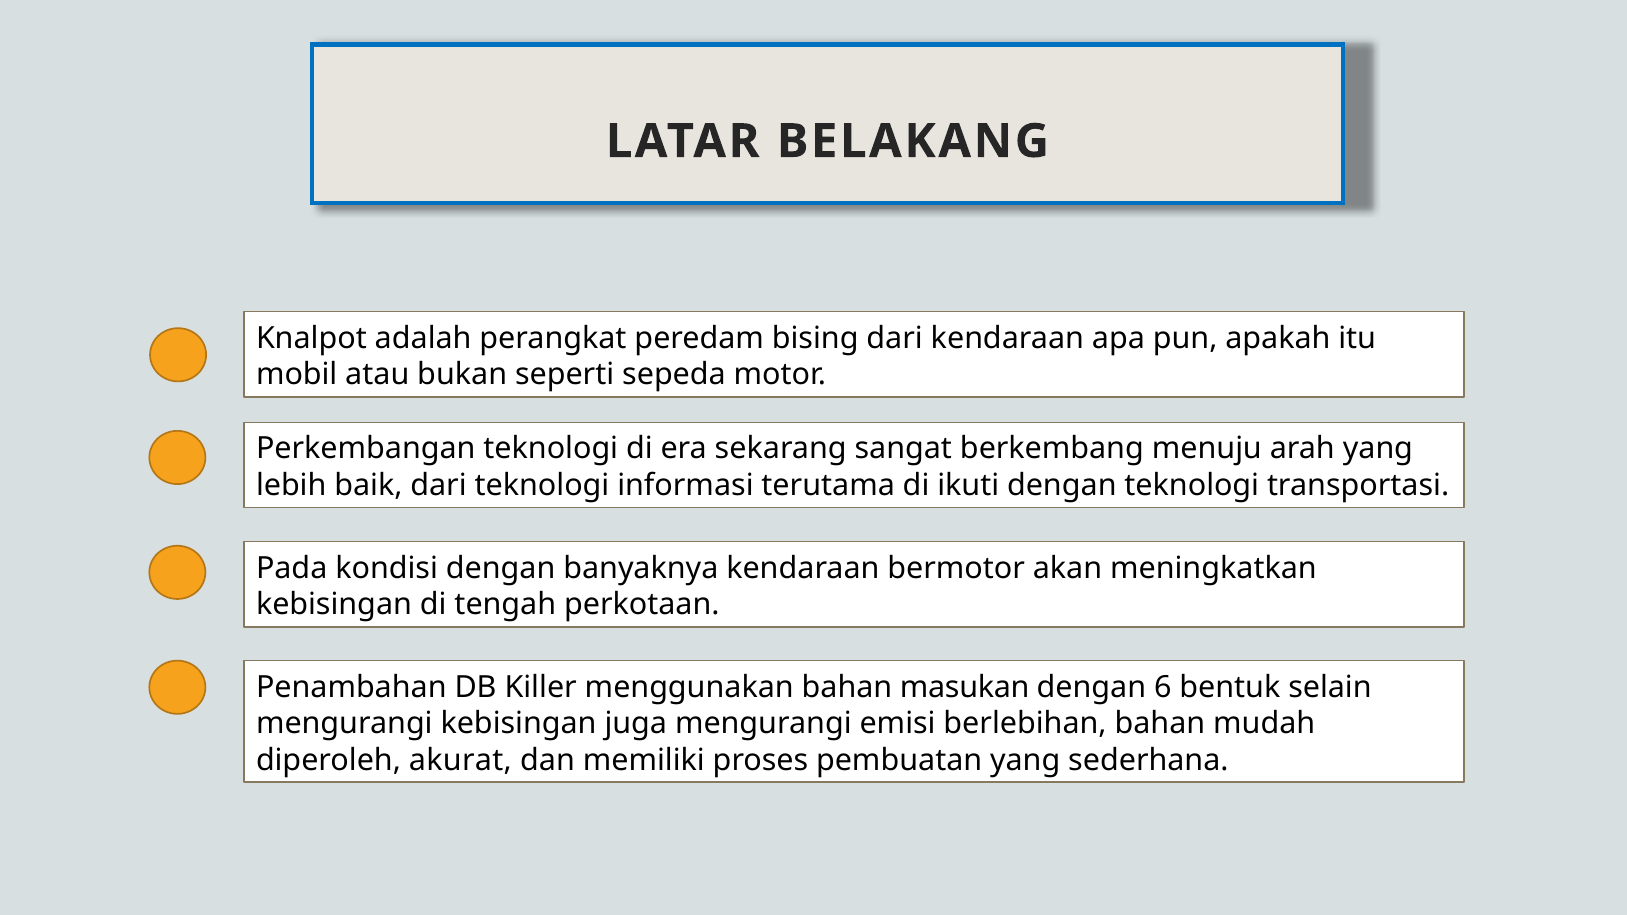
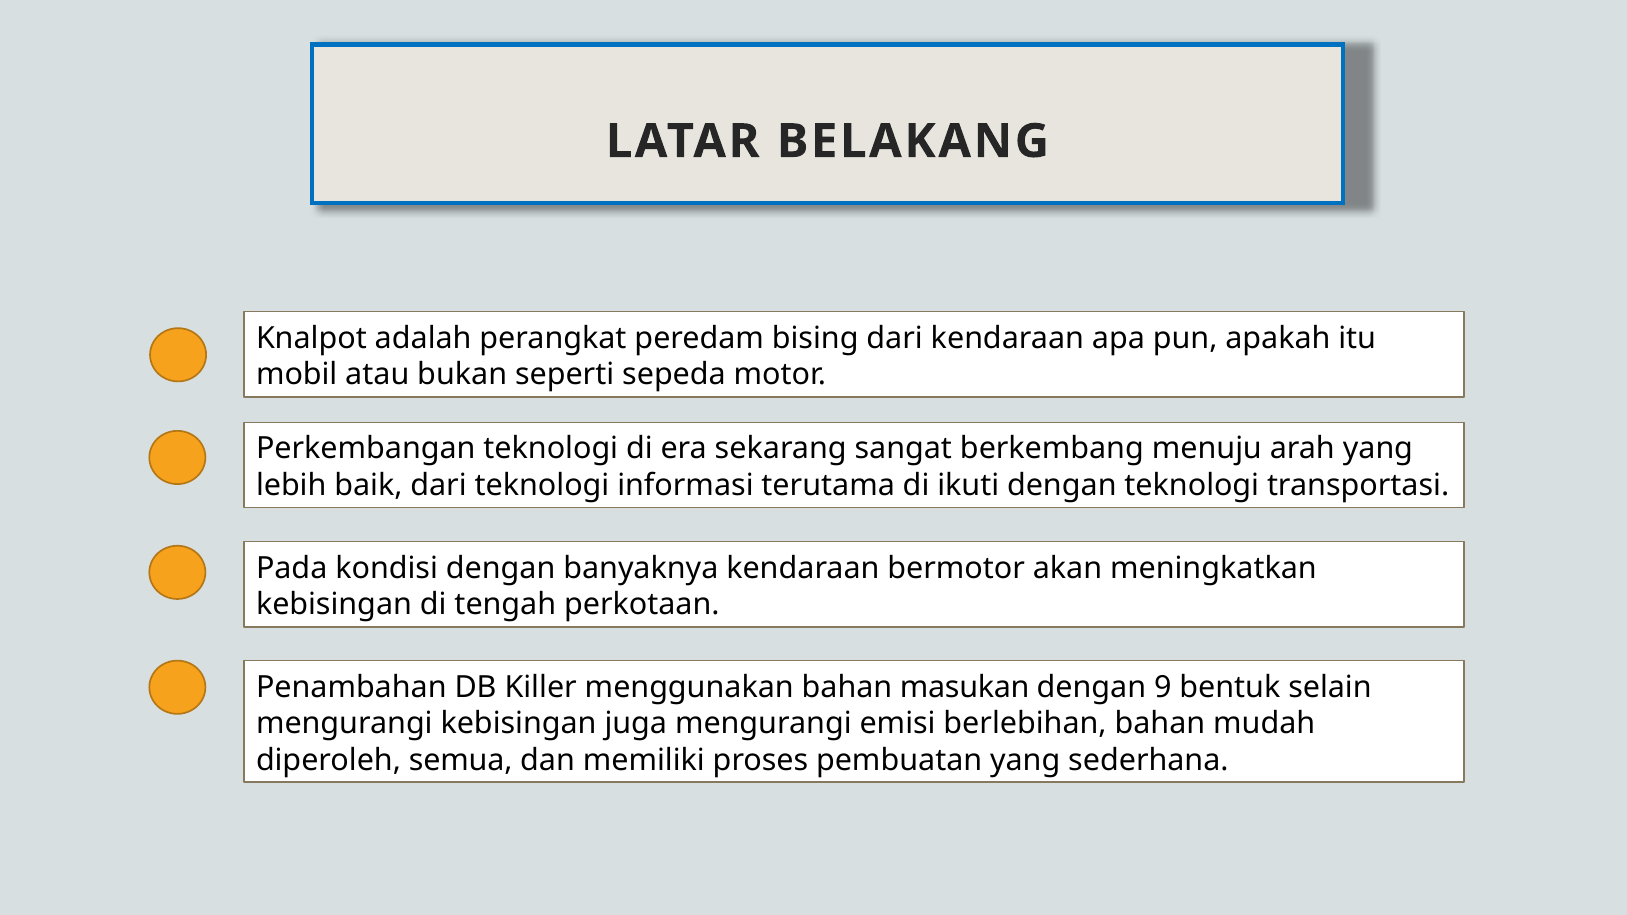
6: 6 -> 9
akurat: akurat -> semua
